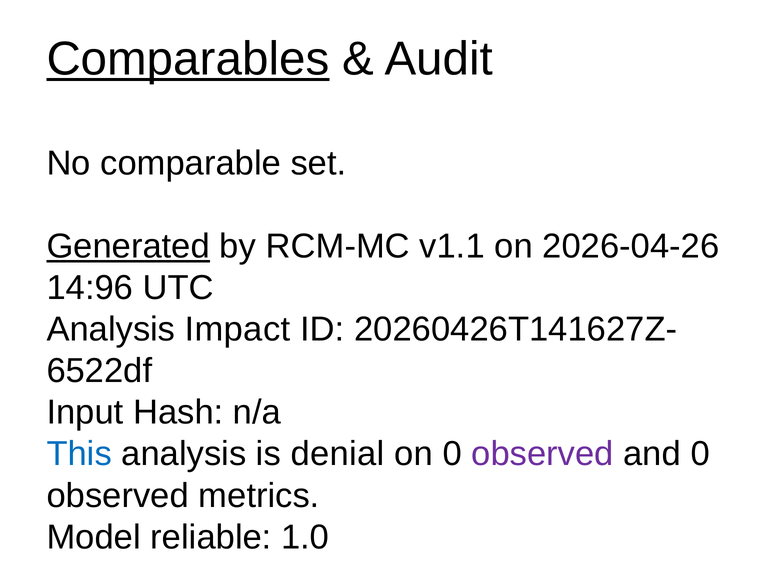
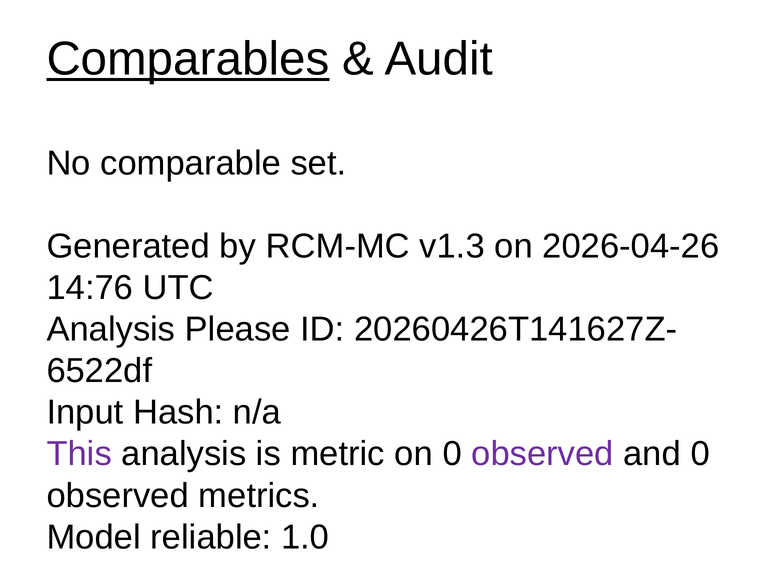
Generated underline: present -> none
v1.1: v1.1 -> v1.3
14:96: 14:96 -> 14:76
Impact: Impact -> Please
This colour: blue -> purple
denial: denial -> metric
